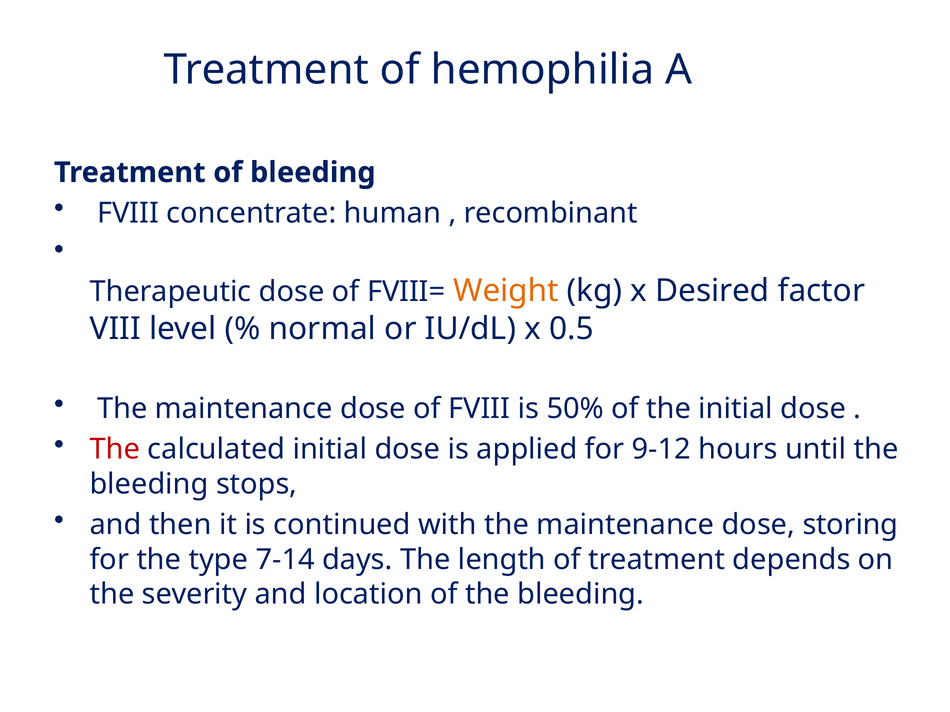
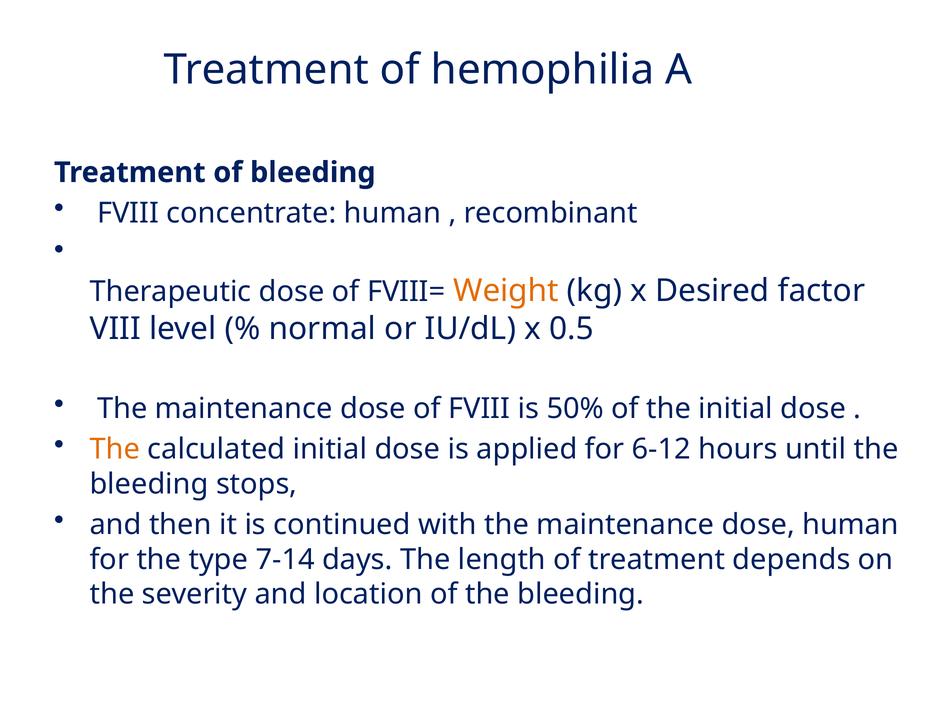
The at (115, 450) colour: red -> orange
9-12: 9-12 -> 6-12
dose storing: storing -> human
